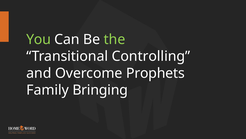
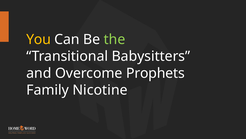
You colour: light green -> yellow
Controlling: Controlling -> Babysitters
Bringing: Bringing -> Nicotine
